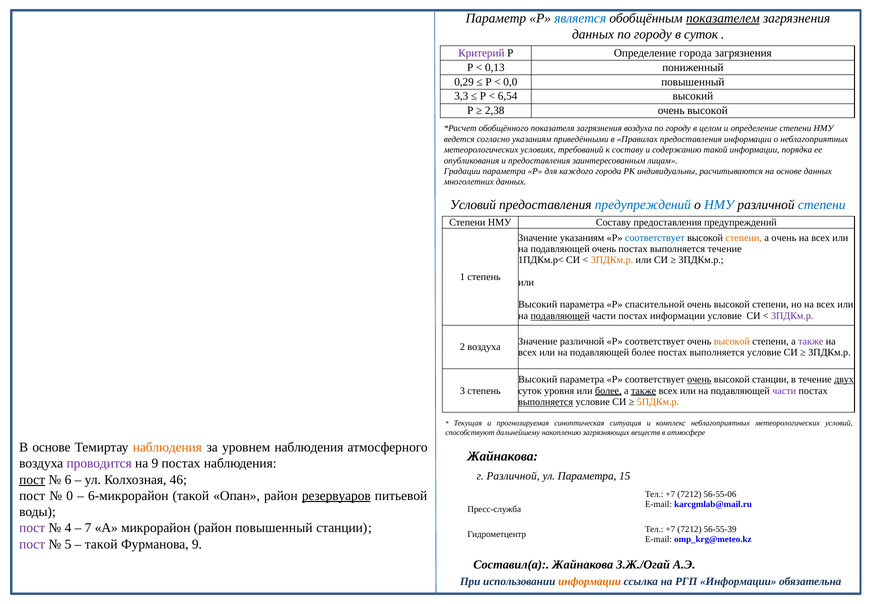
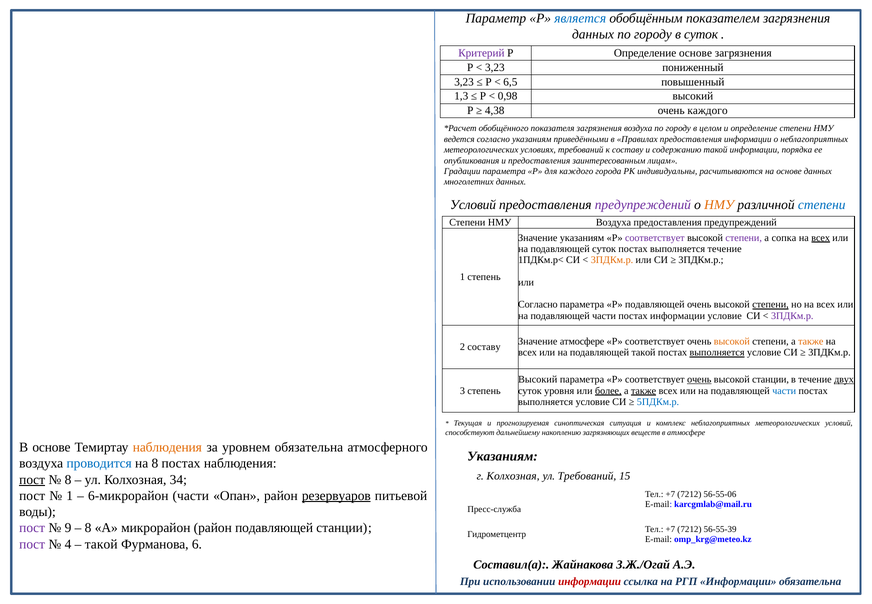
показателем underline: present -> none
Определение города: города -> основе
0,13 at (495, 67): 0,13 -> 3,23
0,29 at (464, 82): 0,29 -> 3,23
0,0: 0,0 -> 6,5
3,3: 3,3 -> 1,3
6,54: 6,54 -> 0,98
2,38: 2,38 -> 4,38
высокой at (708, 111): высокой -> каждого
предупреждений at (643, 204) colour: blue -> purple
НМУ at (719, 204) colour: blue -> orange
НМУ Составу: Составу -> Воздуха
соответствует at (655, 238) colour: blue -> purple
степени at (744, 238) colour: orange -> purple
а очень: очень -> сопка
всех at (821, 238) underline: none -> present
подавляющей очень: очень -> суток
Высокий at (538, 305): Высокий -> Согласно
Р спасительной: спасительной -> подавляющей
степени at (771, 305) underline: none -> present
подавляющей at (560, 316) underline: present -> none
Значение различной: различной -> атмосфере
также at (811, 341) colour: purple -> orange
2 воздуха: воздуха -> составу
подавляющей более: более -> такой
выполняется at (717, 352) underline: none -> present
части at (784, 390) colour: purple -> blue
выполняется at (546, 402) underline: present -> none
5ПДКм.р colour: orange -> blue
уровнем наблюдения: наблюдения -> обязательна
Жайнакова at (503, 456): Жайнакова -> Указаниям
проводится colour: purple -> blue
на 9: 9 -> 8
г Различной: Различной -> Колхозная
ул Параметра: Параметра -> Требований
6 at (68, 479): 6 -> 8
46: 46 -> 34
0 at (70, 496): 0 -> 1
6-микрорайон такой: такой -> части
4: 4 -> 9
7 at (88, 528): 7 -> 8
район повышенный: повышенный -> подавляющей
5: 5 -> 4
Фурманова 9: 9 -> 6
информации at (590, 581) colour: orange -> red
